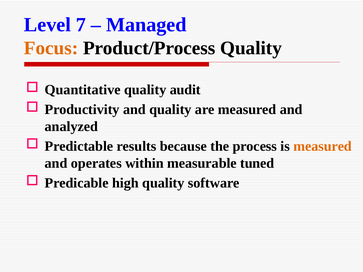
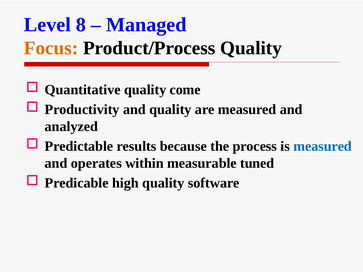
7: 7 -> 8
audit: audit -> come
measured at (323, 146) colour: orange -> blue
